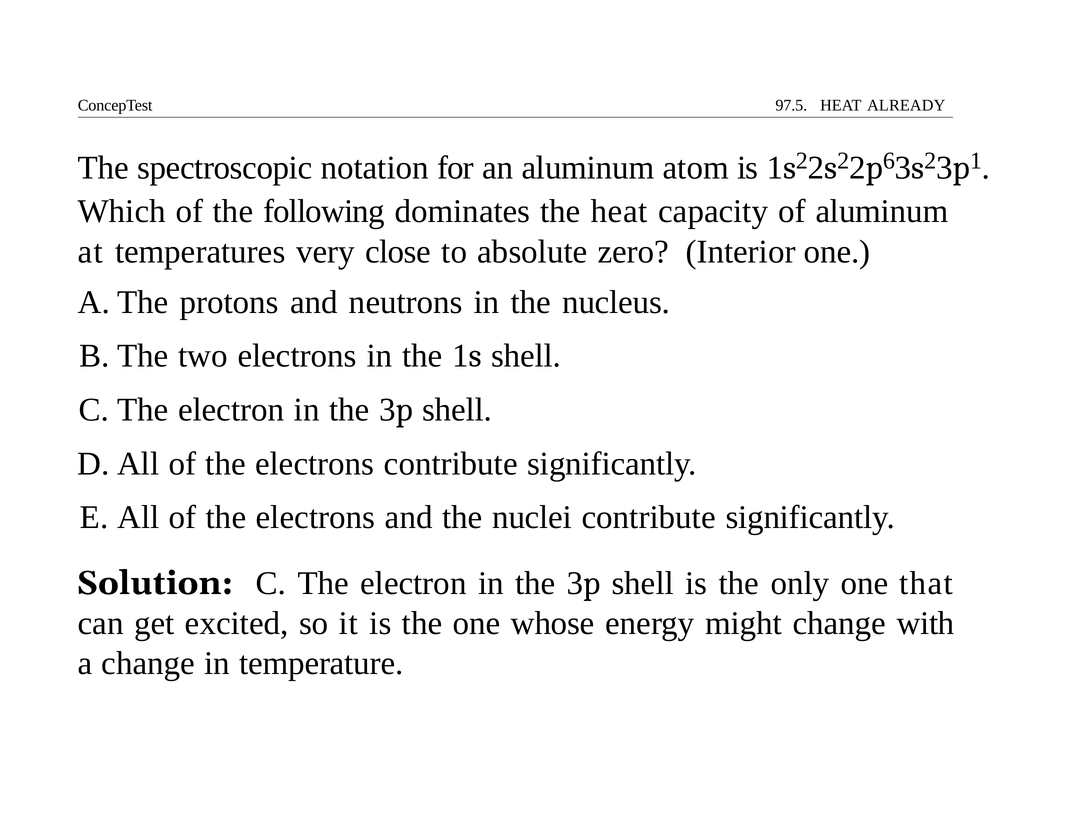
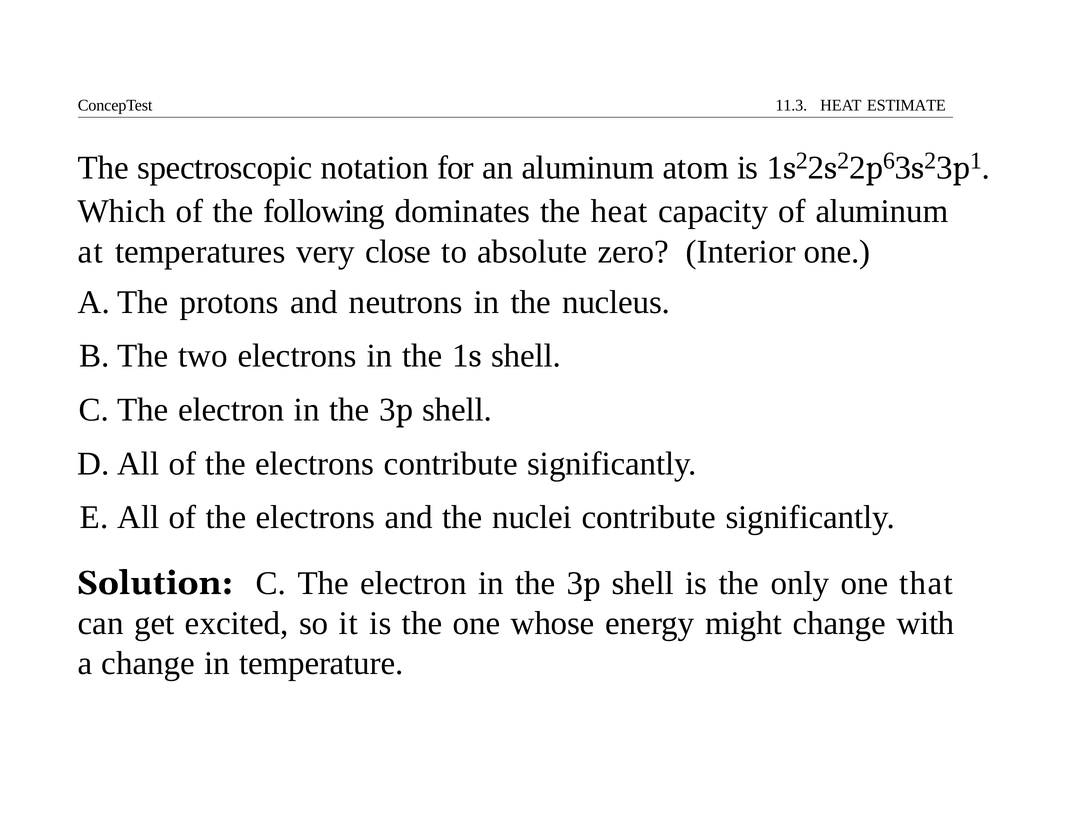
97.5: 97.5 -> 11.3
ALREADY: ALREADY -> ESTIMATE
